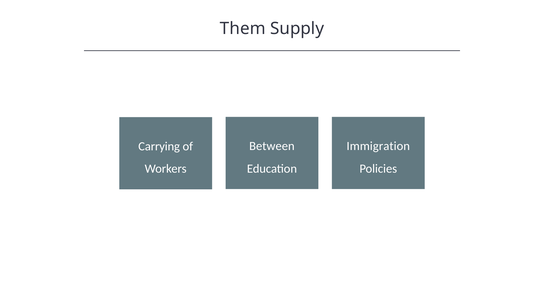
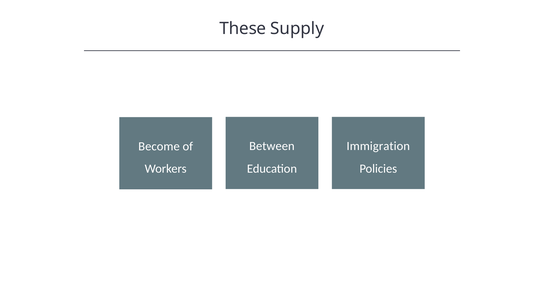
Them: Them -> These
Carrying: Carrying -> Become
